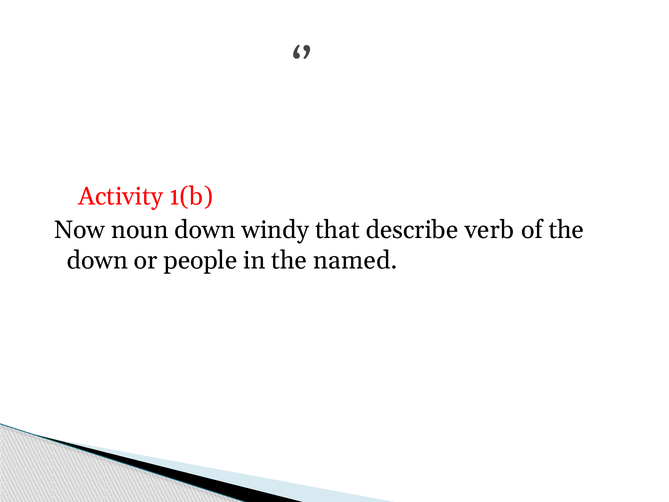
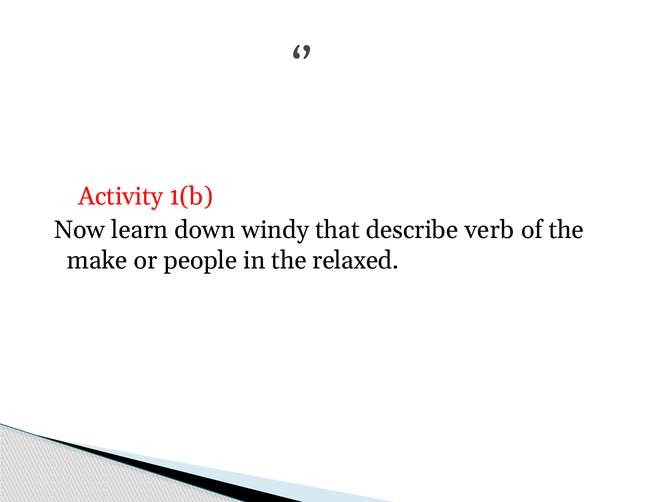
noun: noun -> learn
down at (97, 260): down -> make
named: named -> relaxed
